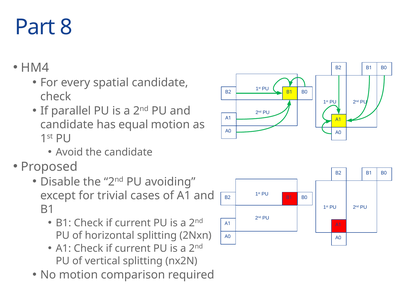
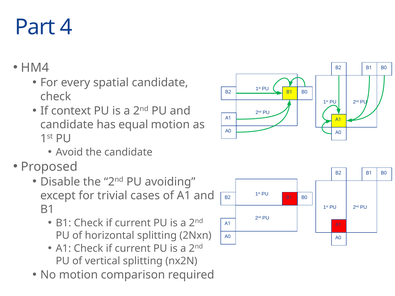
8: 8 -> 4
parallel: parallel -> context
